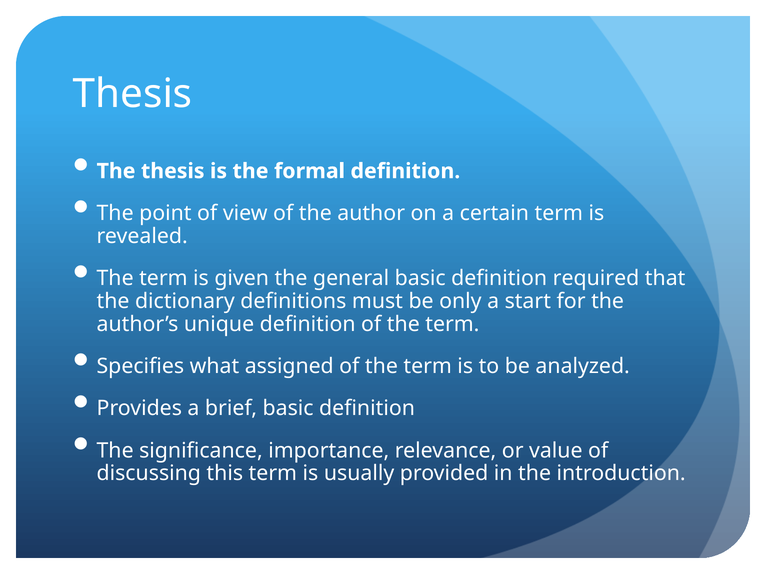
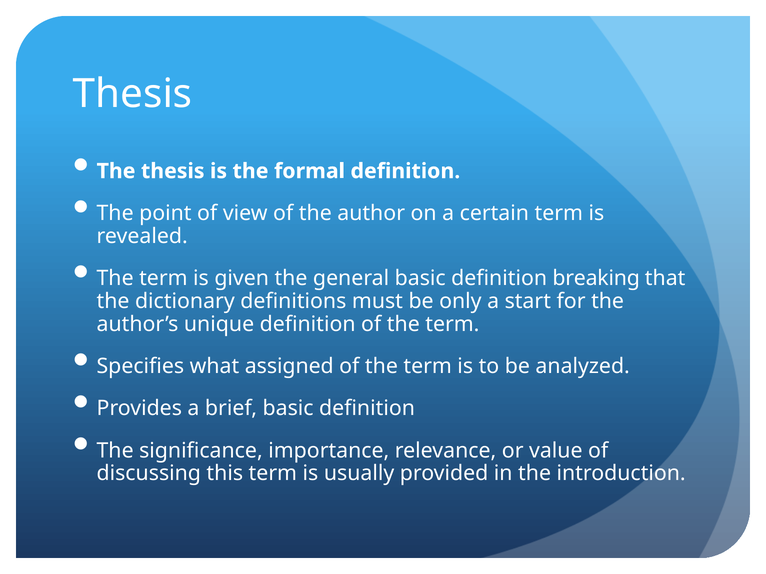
required: required -> breaking
